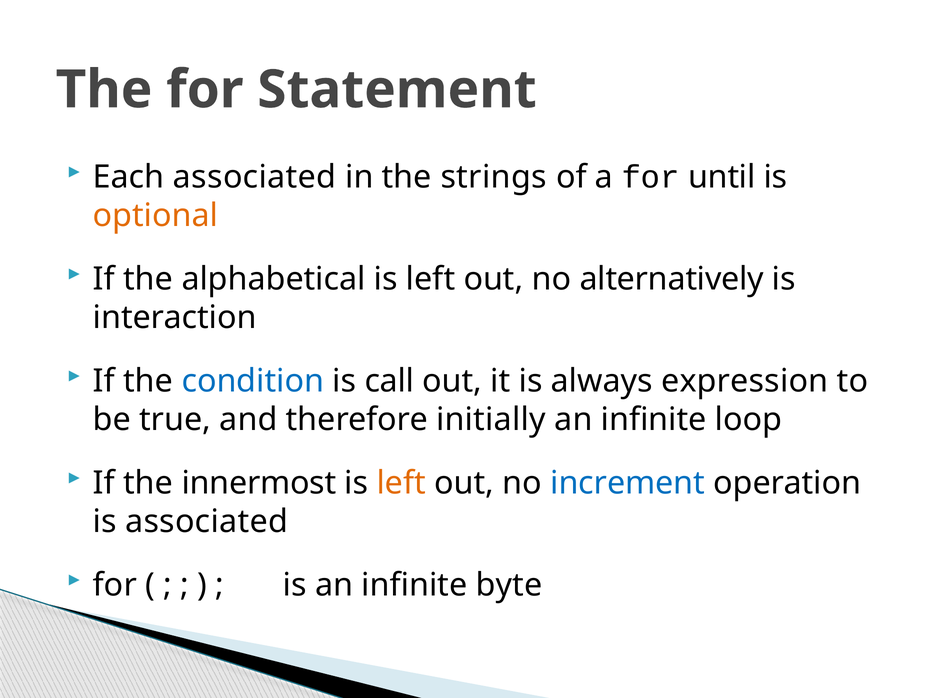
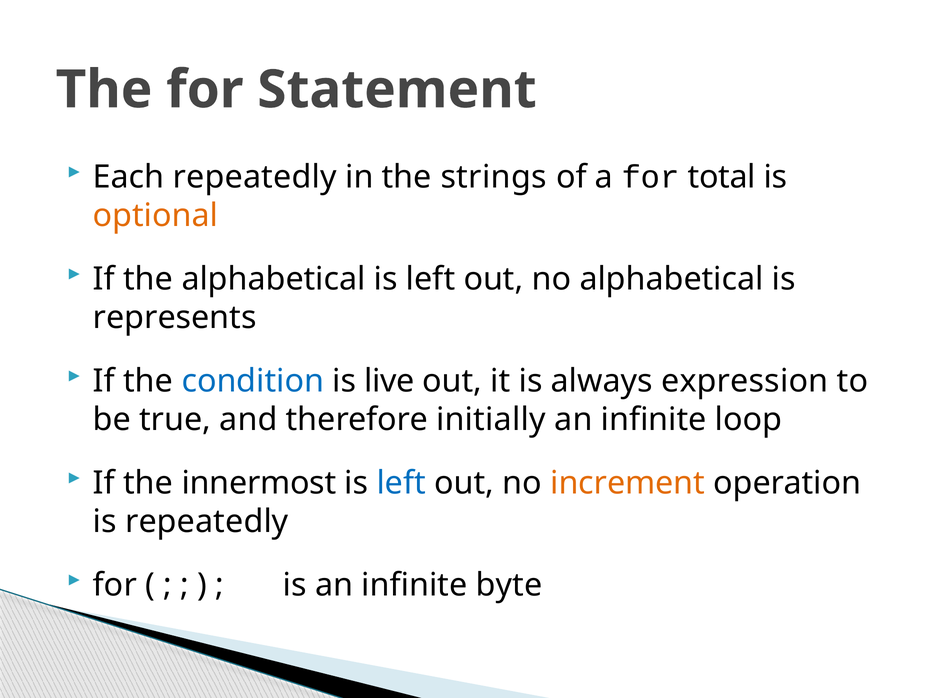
Each associated: associated -> repeatedly
until: until -> total
no alternatively: alternatively -> alphabetical
interaction: interaction -> represents
call: call -> live
left at (401, 483) colour: orange -> blue
increment colour: blue -> orange
is associated: associated -> repeatedly
